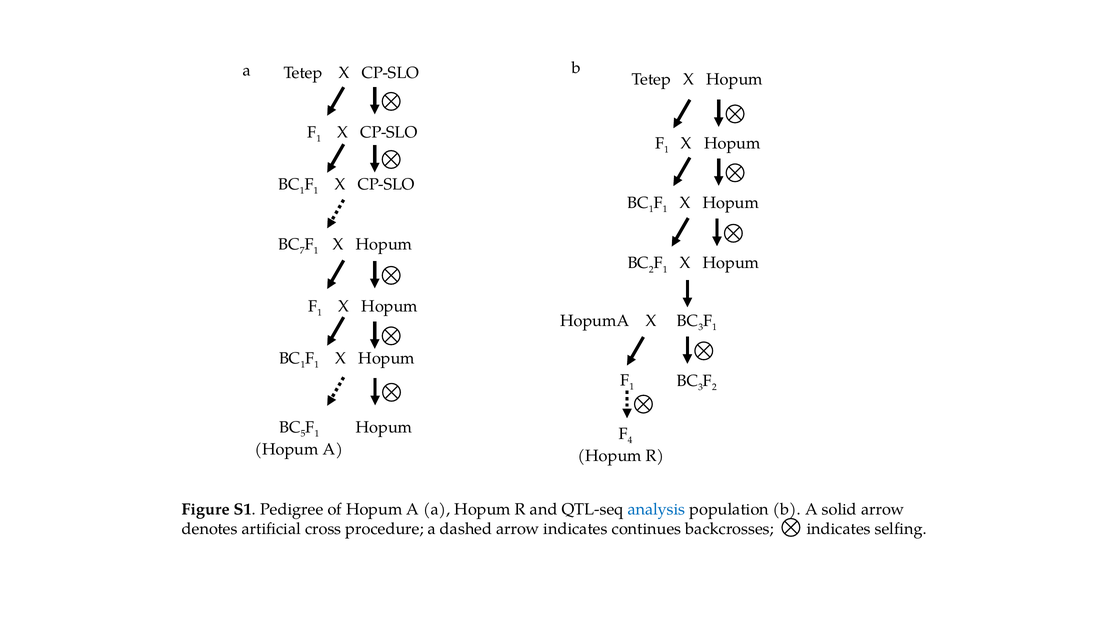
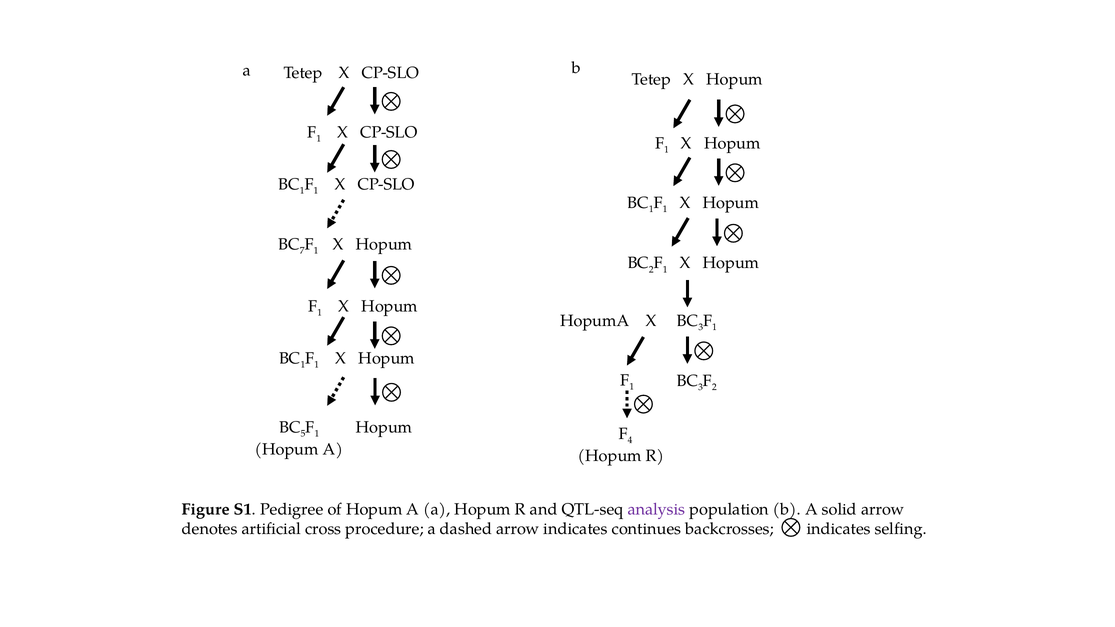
analysis colour: blue -> purple
